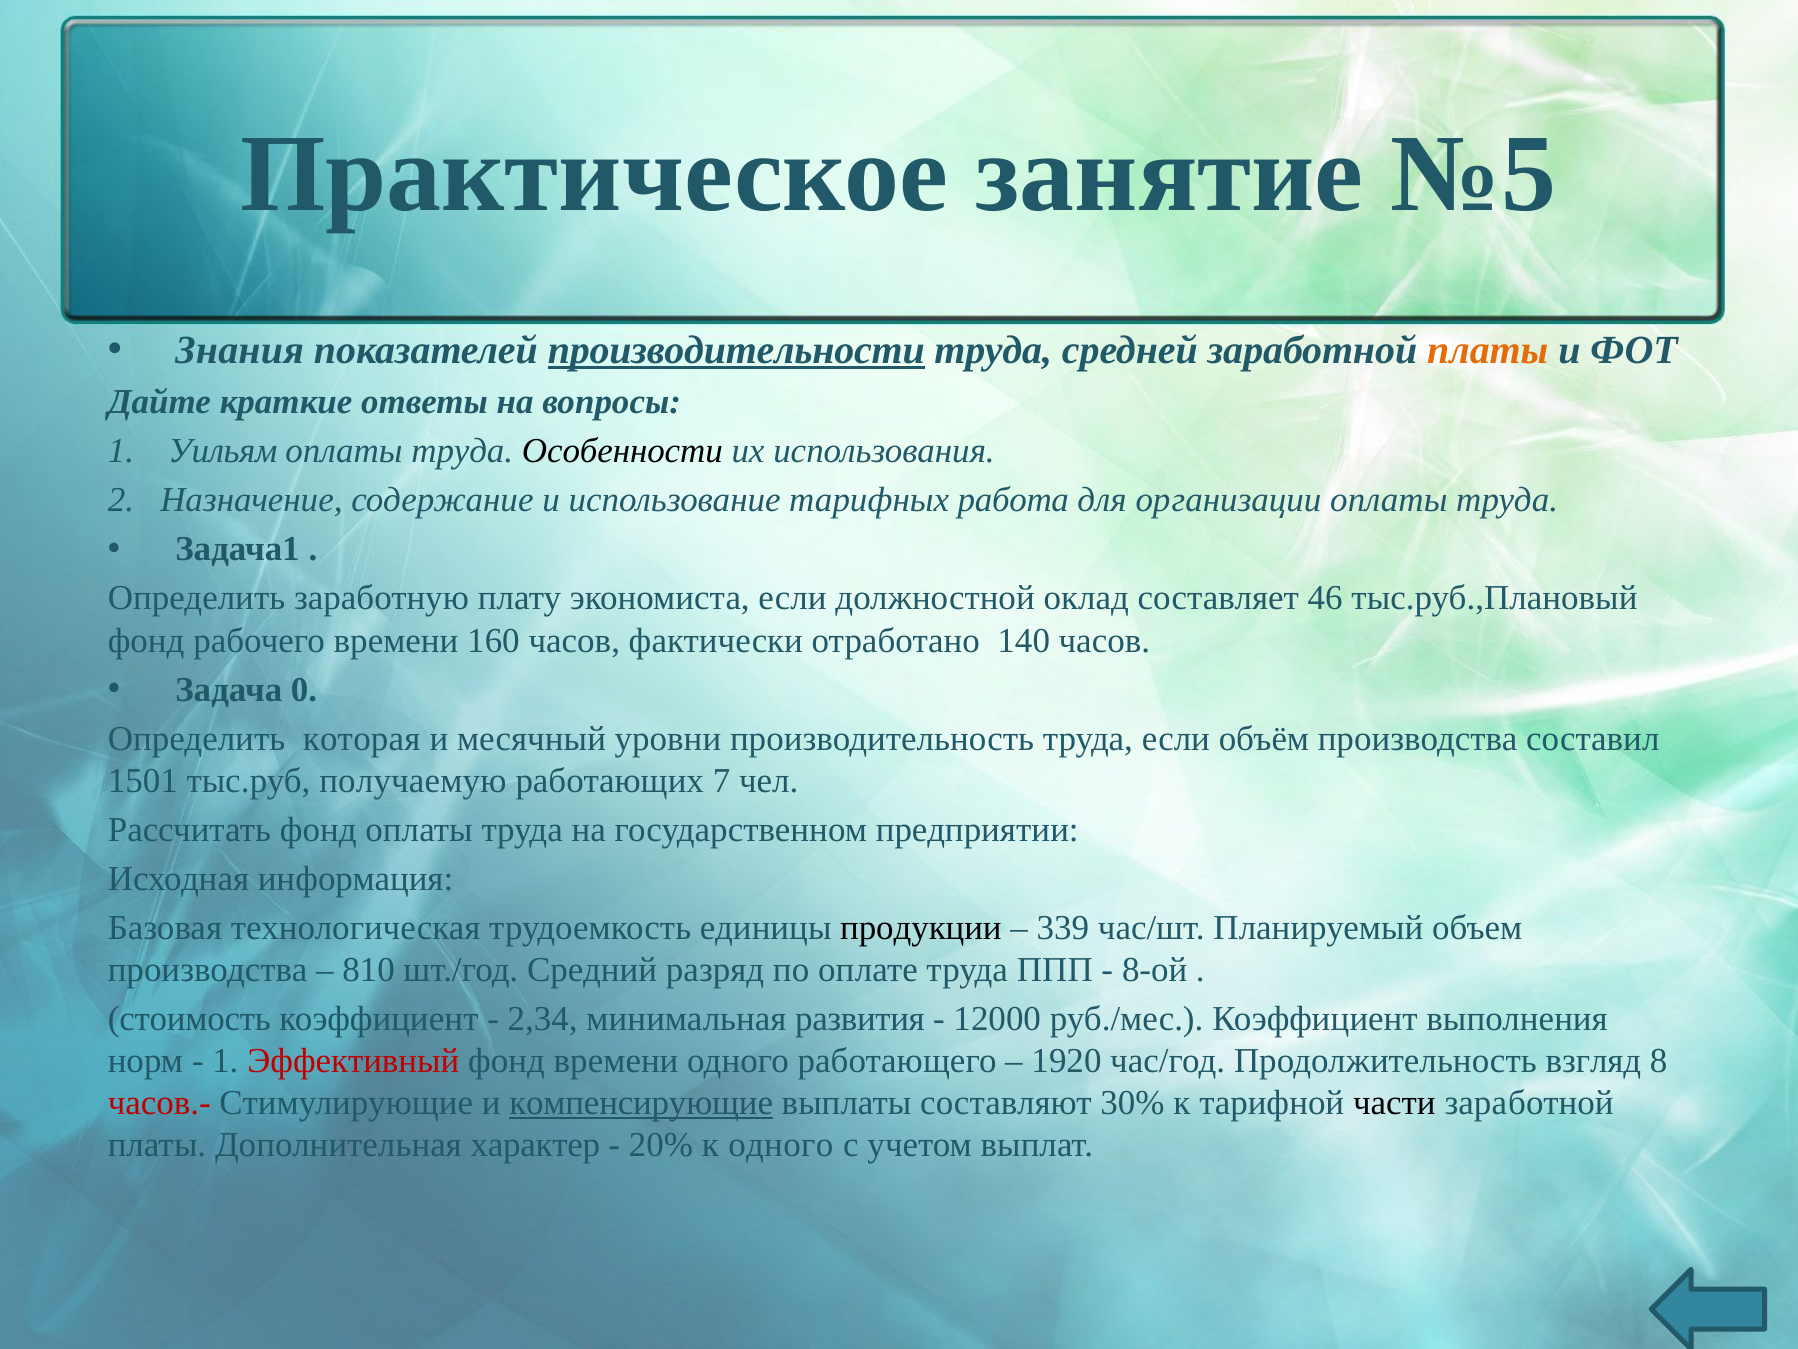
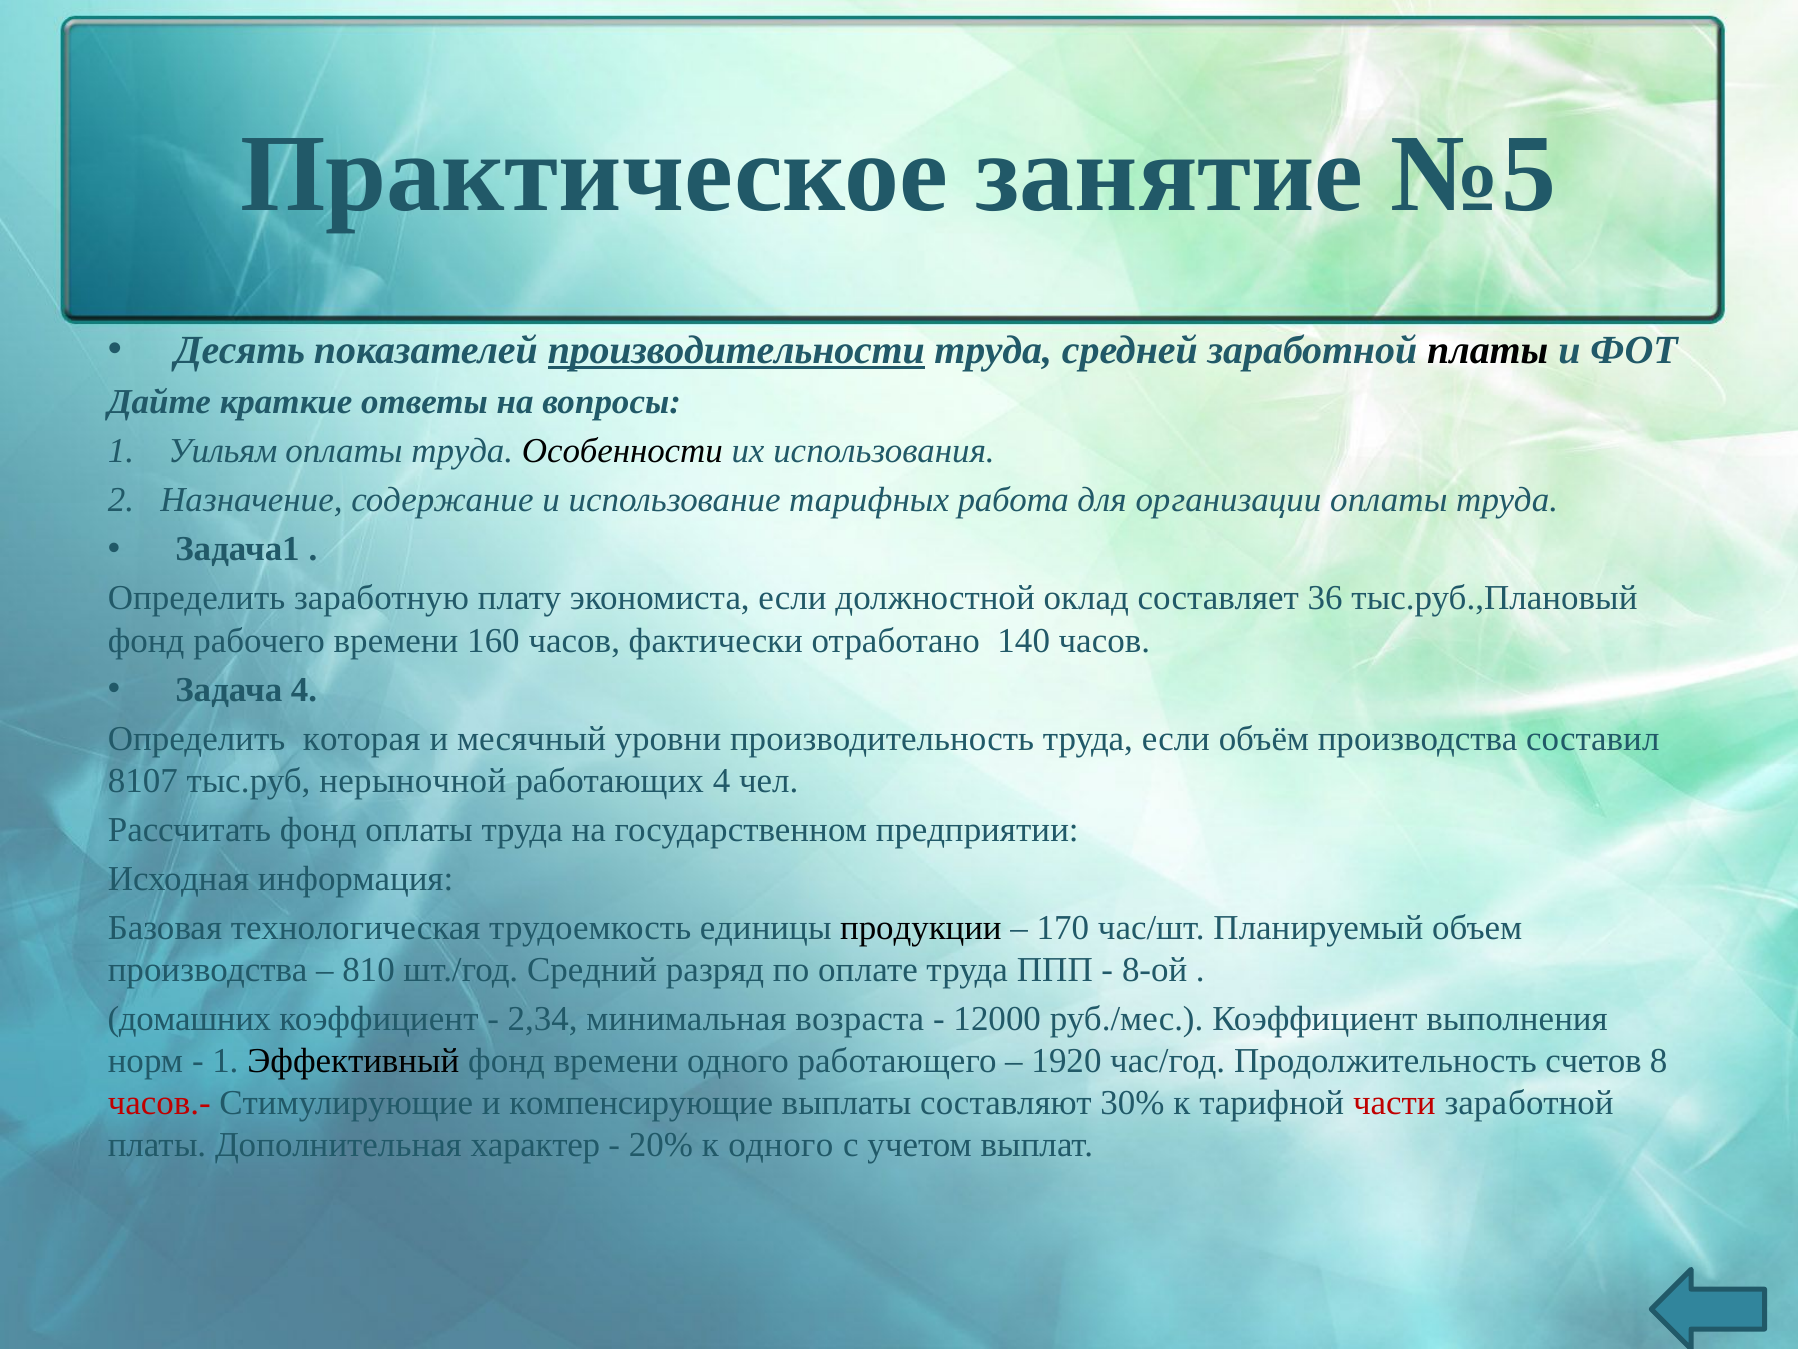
Знания: Знания -> Десять
платы at (1488, 350) colour: orange -> black
46: 46 -> 36
Задача 0: 0 -> 4
1501: 1501 -> 8107
получаемую: получаемую -> нерыночной
работающих 7: 7 -> 4
339: 339 -> 170
стоимость: стоимость -> домашних
развития: развития -> возраста
Эффективный colour: red -> black
взгляд: взгляд -> счетов
компенсирующие underline: present -> none
части colour: black -> red
